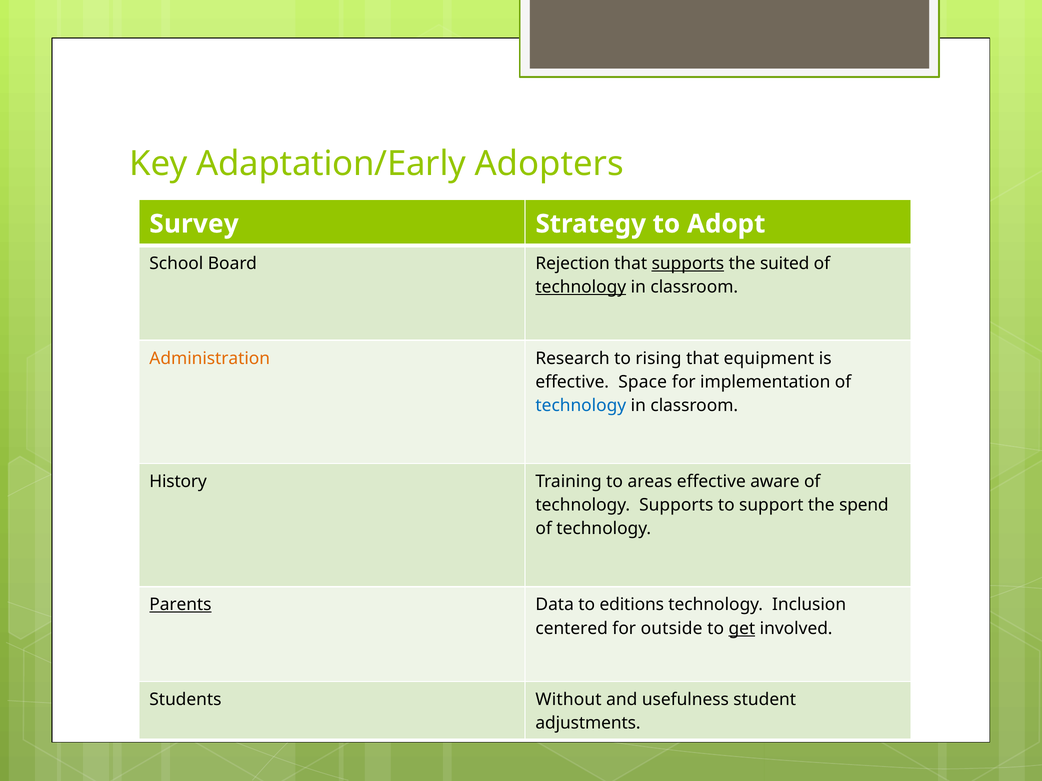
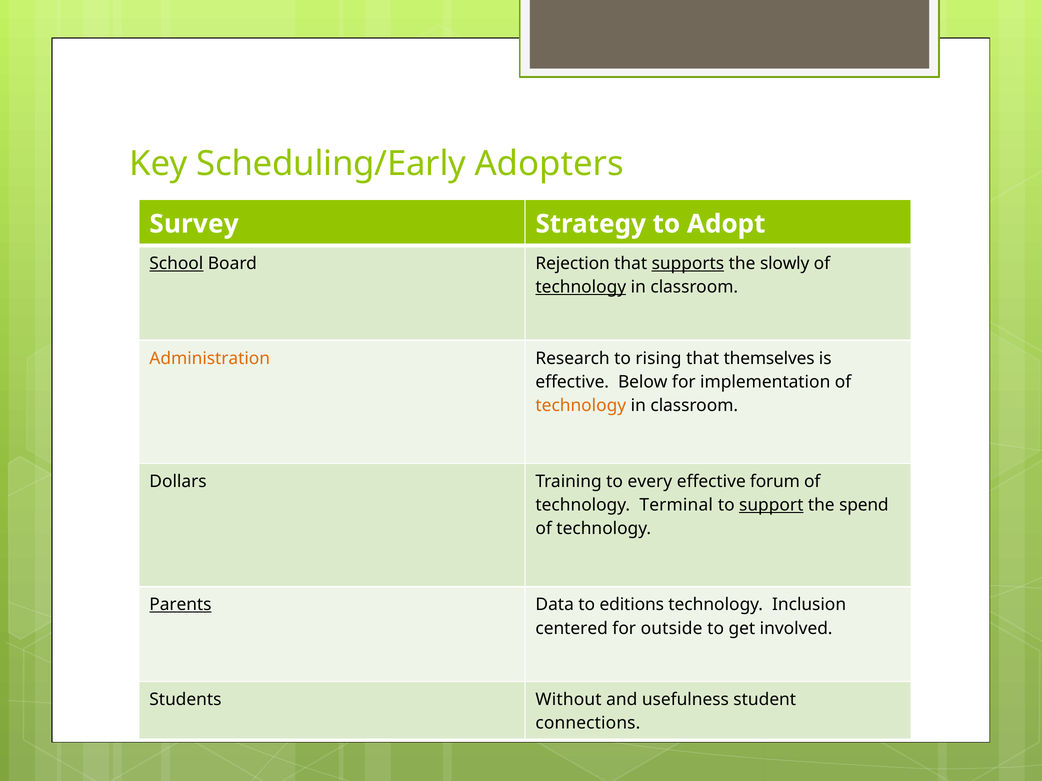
Adaptation/Early: Adaptation/Early -> Scheduling/Early
School underline: none -> present
suited: suited -> slowly
equipment: equipment -> themselves
Space: Space -> Below
technology at (581, 406) colour: blue -> orange
History: History -> Dollars
areas: areas -> every
aware: aware -> forum
technology Supports: Supports -> Terminal
support underline: none -> present
get underline: present -> none
adjustments: adjustments -> connections
